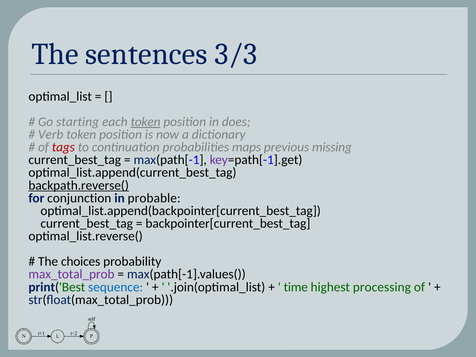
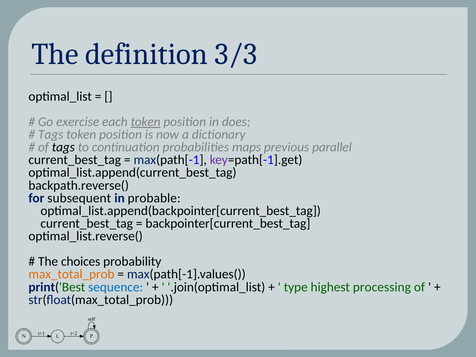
sentences: sentences -> definition
starting: starting -> exercise
Verb at (51, 134): Verb -> Tags
tags at (63, 147) colour: red -> black
missing: missing -> parallel
backpath.reverse( underline: present -> none
conjunction: conjunction -> subsequent
max_total_prob colour: purple -> orange
time: time -> type
